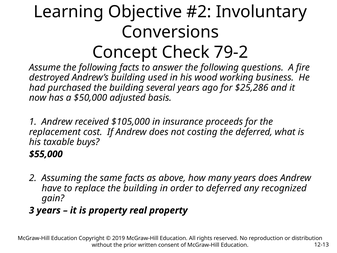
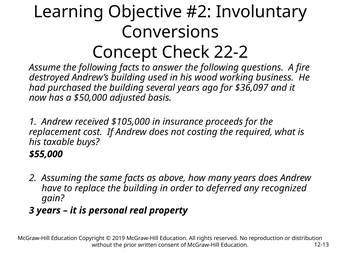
79-2: 79-2 -> 22-2
$25,286: $25,286 -> $36,097
the deferred: deferred -> required
is property: property -> personal
